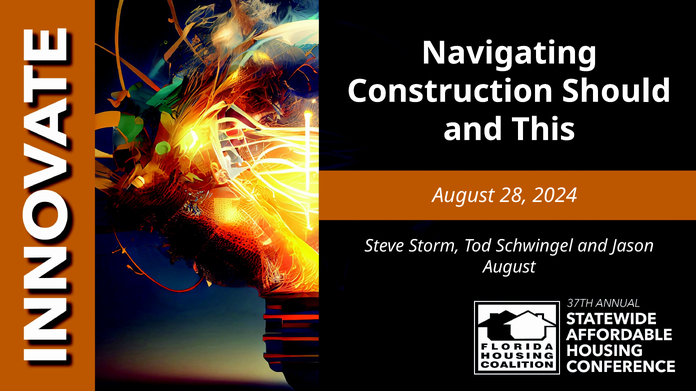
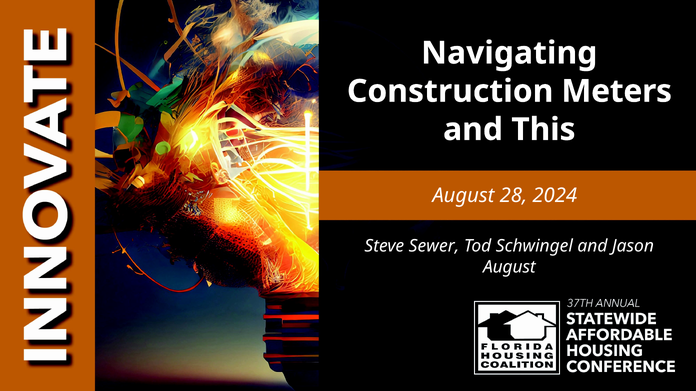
Should: Should -> Meters
Storm: Storm -> Sewer
